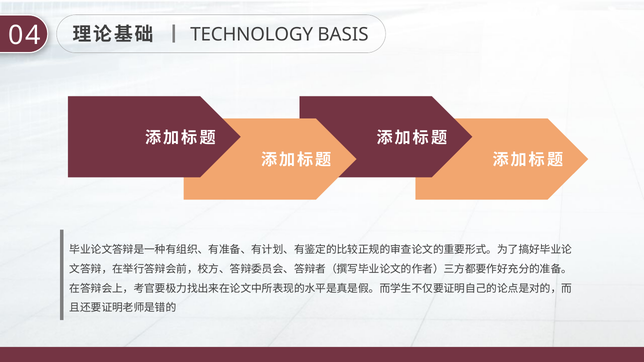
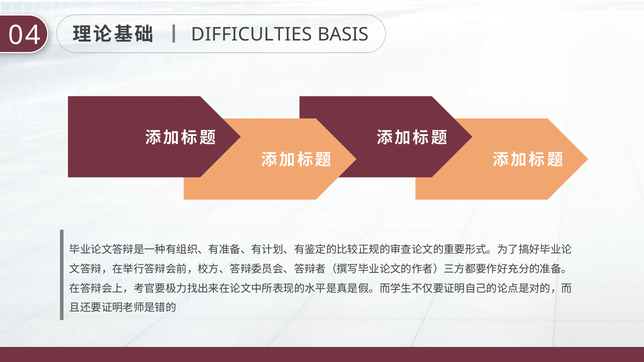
TECHNOLOGY: TECHNOLOGY -> DIFFICULTIES
